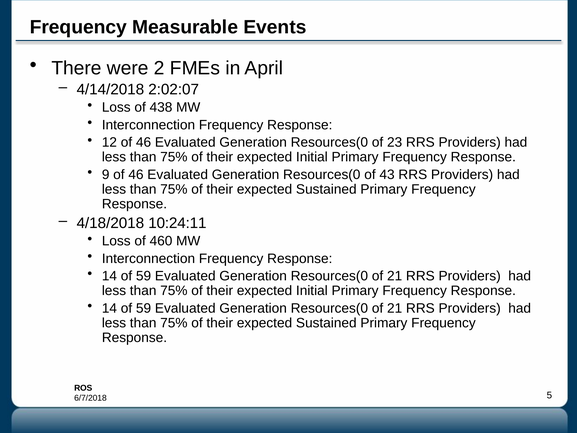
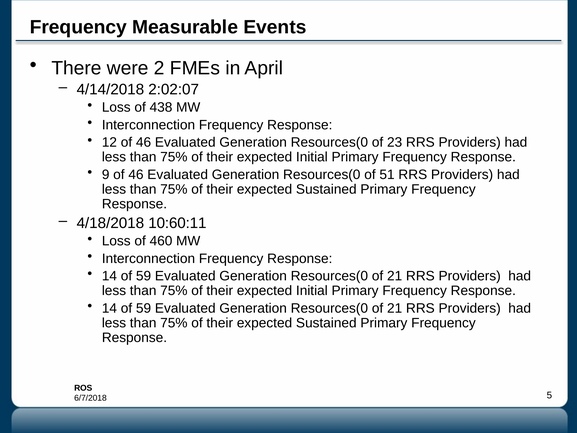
43: 43 -> 51
10:24:11: 10:24:11 -> 10:60:11
